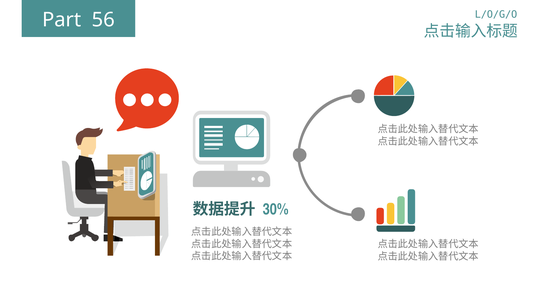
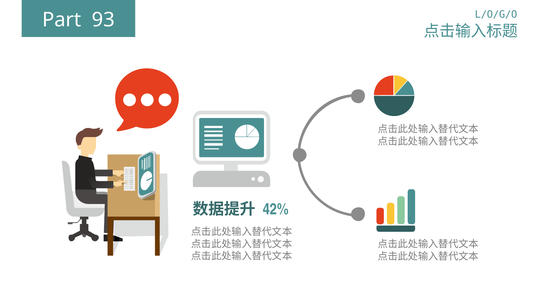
56: 56 -> 93
30%: 30% -> 42%
